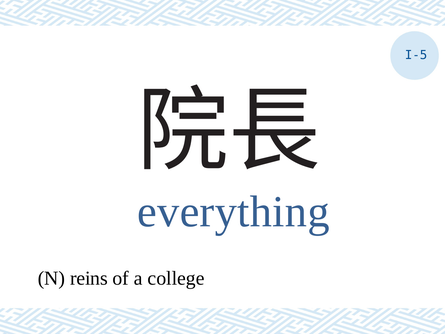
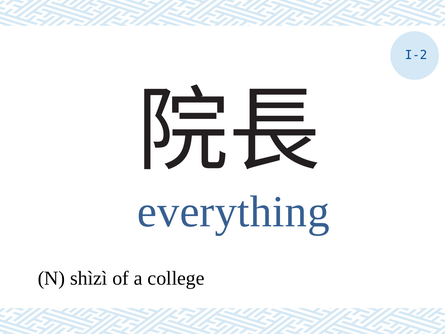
I-5: I-5 -> I-2
reins: reins -> shìzì
